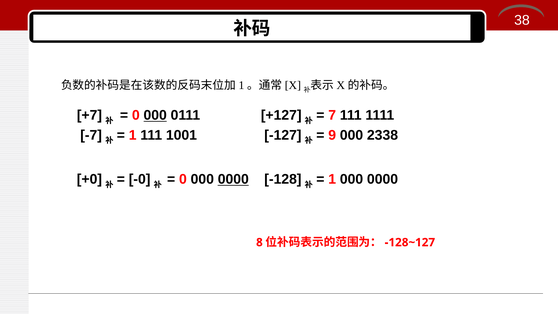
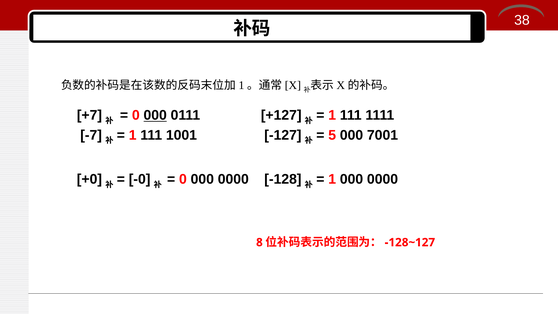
7 at (332, 115): 7 -> 1
9: 9 -> 5
2338: 2338 -> 7001
0000 at (233, 179) underline: present -> none
